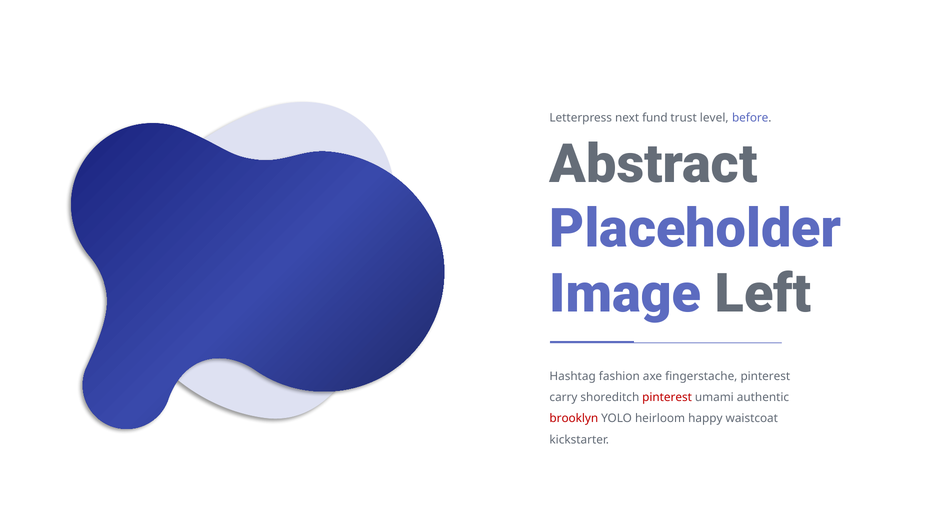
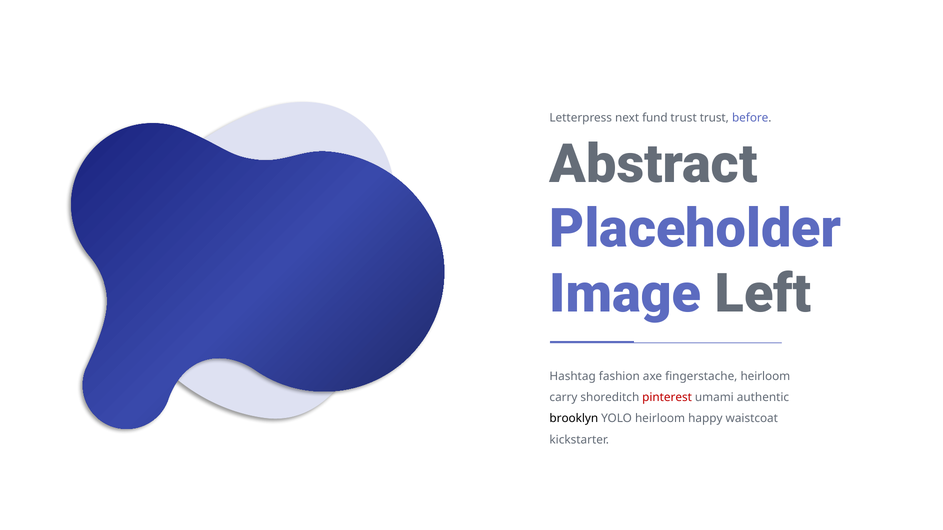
trust level: level -> trust
fingerstache pinterest: pinterest -> heirloom
brooklyn colour: red -> black
